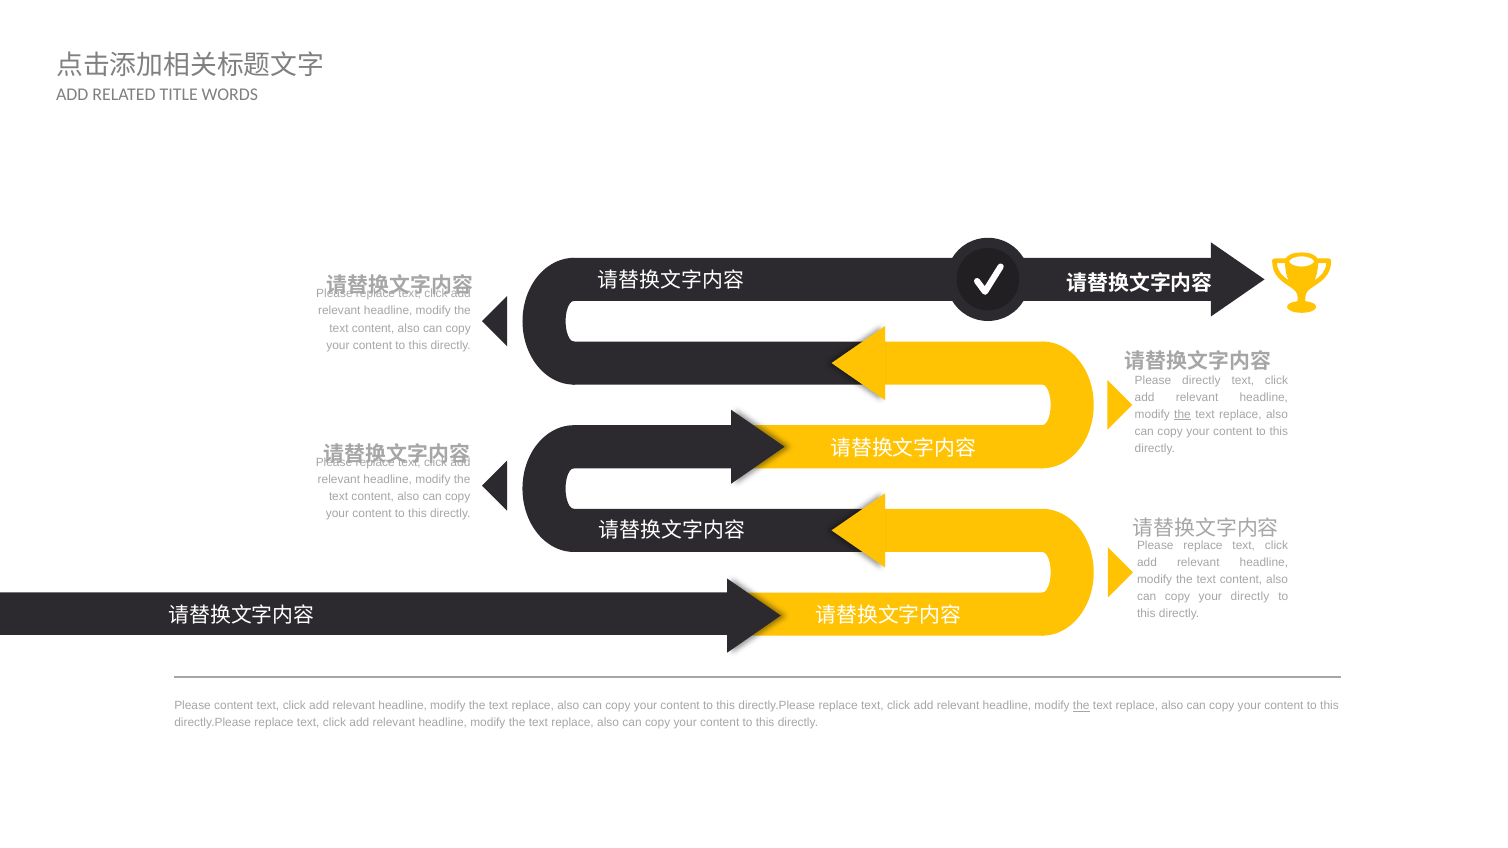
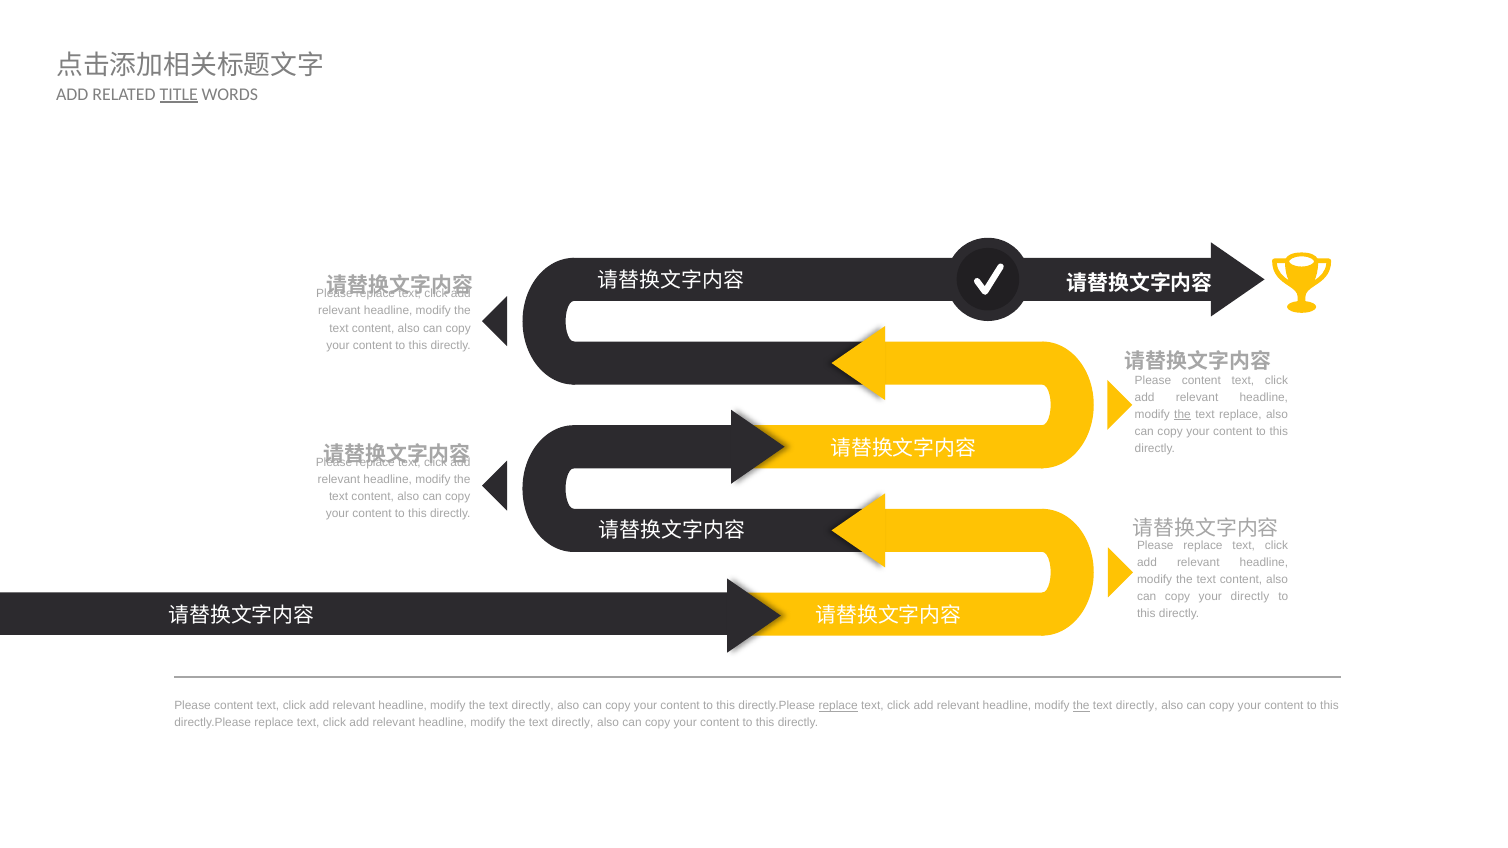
TITLE underline: none -> present
directly at (1201, 380): directly -> content
replace at (533, 706): replace -> directly
replace at (838, 706) underline: none -> present
replace at (1137, 706): replace -> directly
replace at (573, 723): replace -> directly
